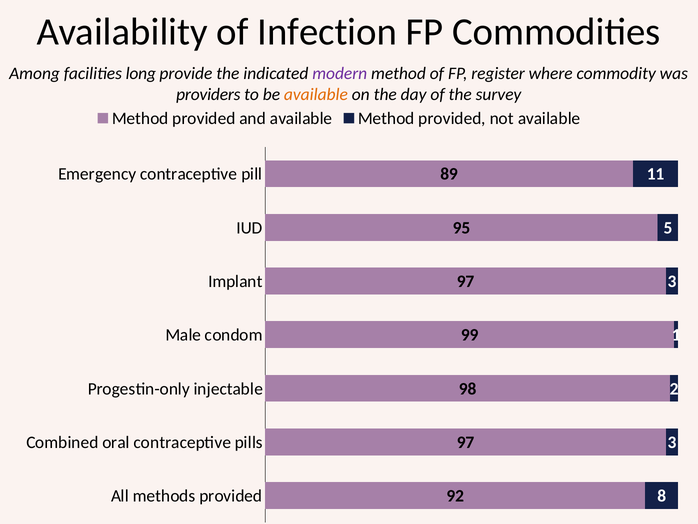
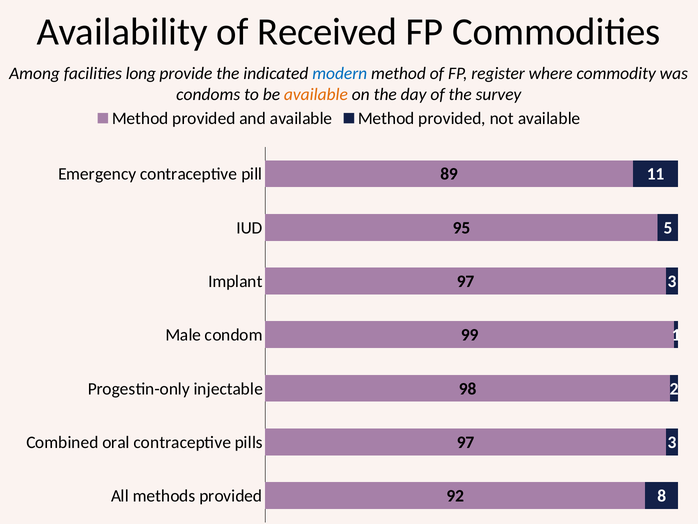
Infection: Infection -> Received
modern colour: purple -> blue
providers: providers -> condoms
